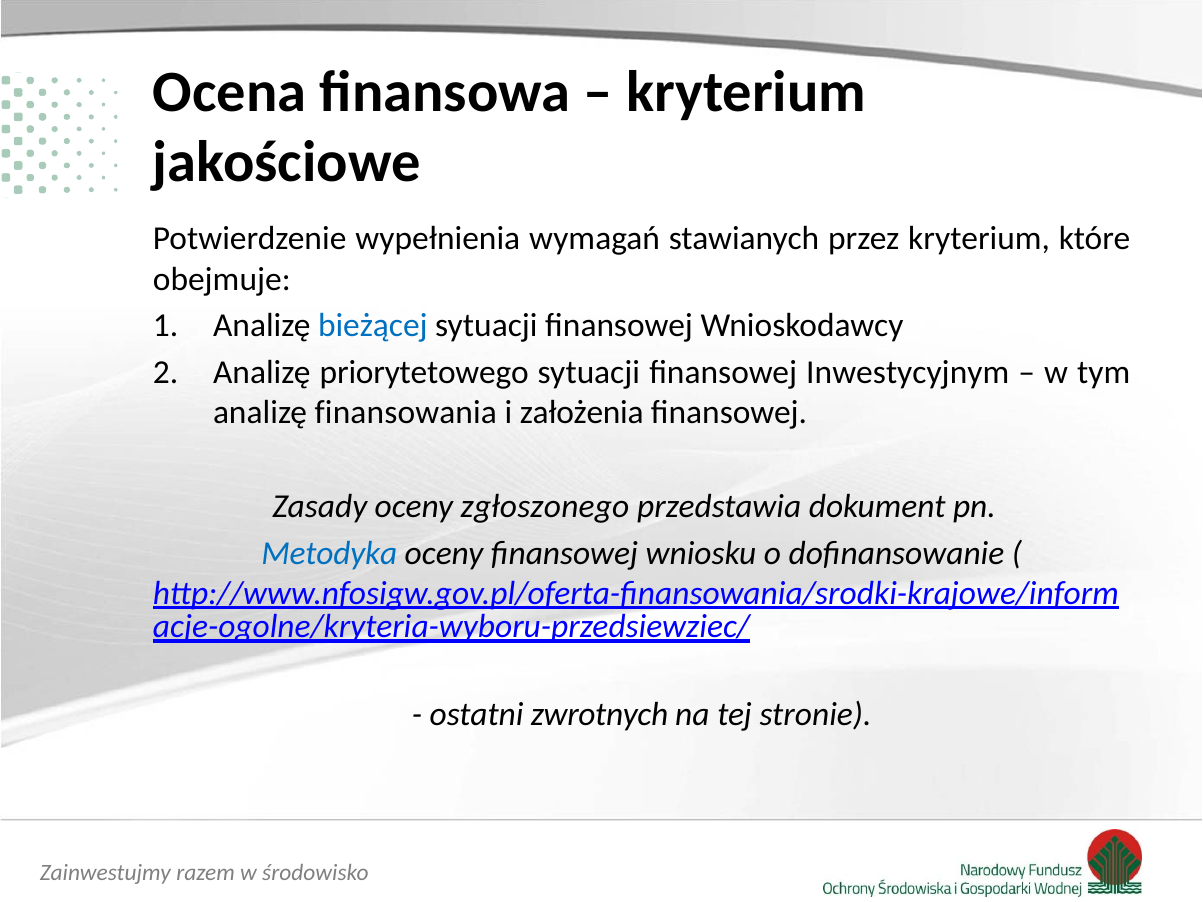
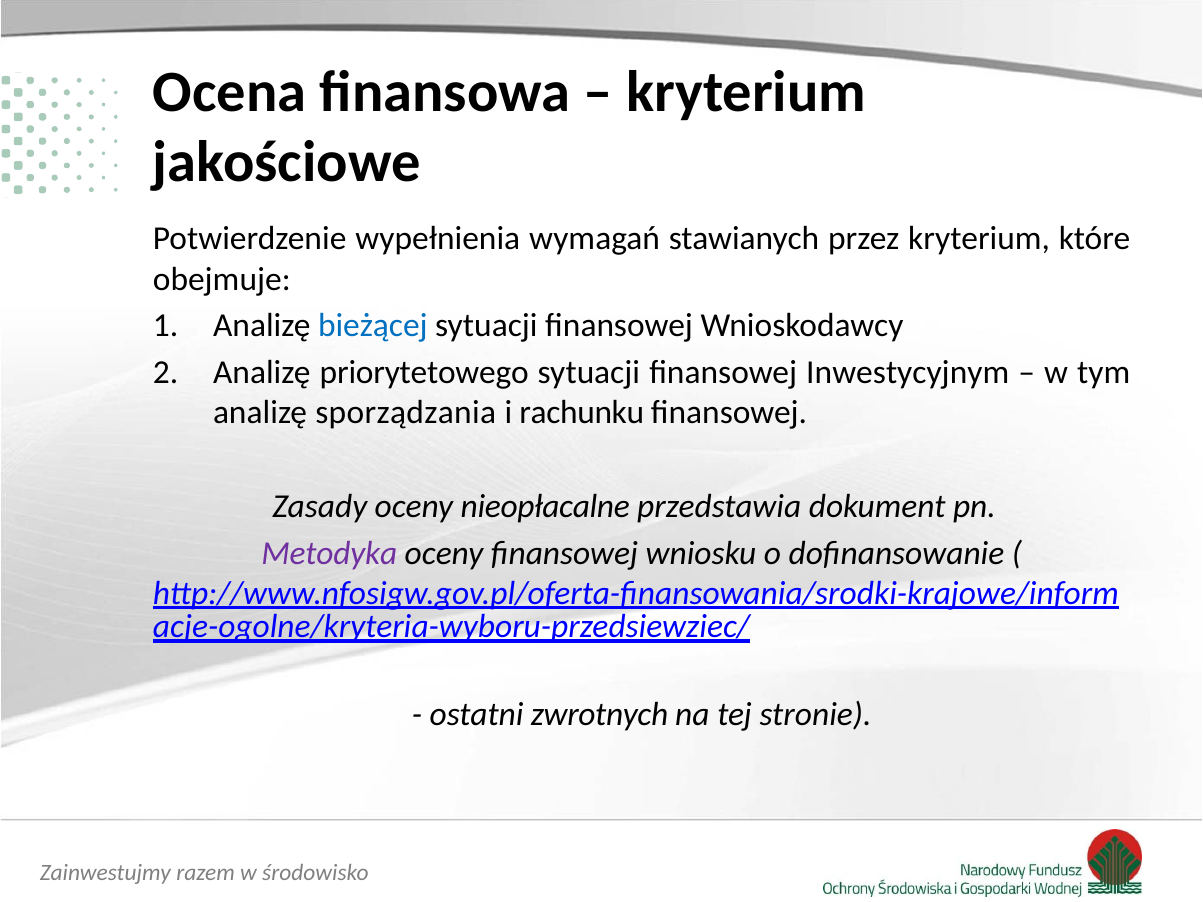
finansowania: finansowania -> sporządzania
założenia: założenia -> rachunku
zgłoszonego: zgłoszonego -> nieopłacalne
Metodyka colour: blue -> purple
